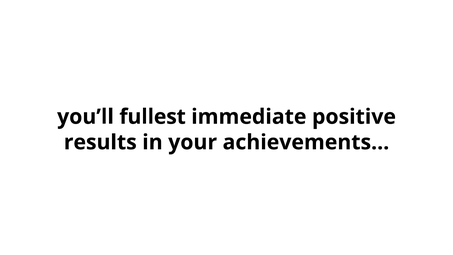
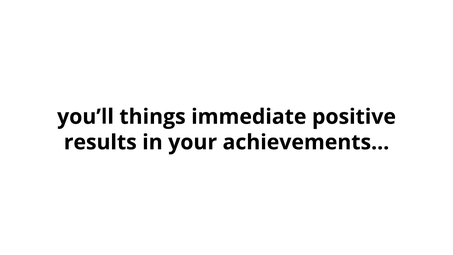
fullest: fullest -> things
